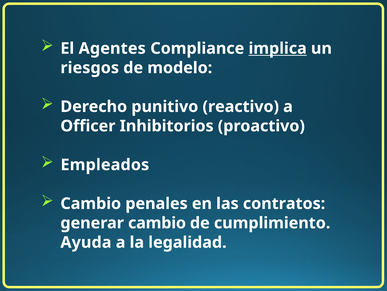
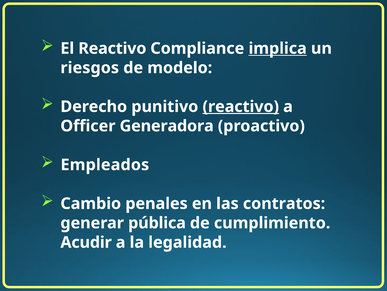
El Agentes: Agentes -> Reactivo
reactivo at (241, 106) underline: none -> present
Inhibitorios: Inhibitorios -> Generadora
generar cambio: cambio -> pública
Ayuda: Ayuda -> Acudir
